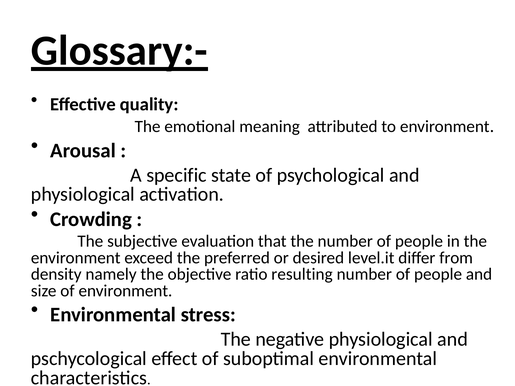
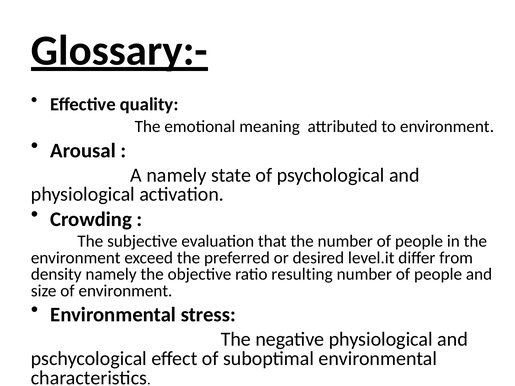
A specific: specific -> namely
